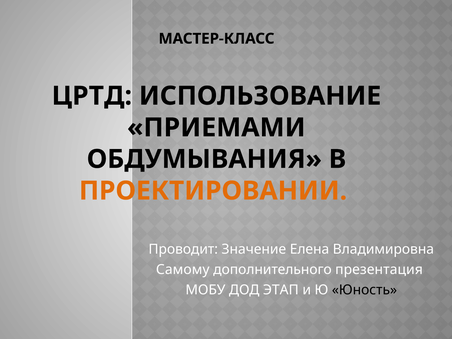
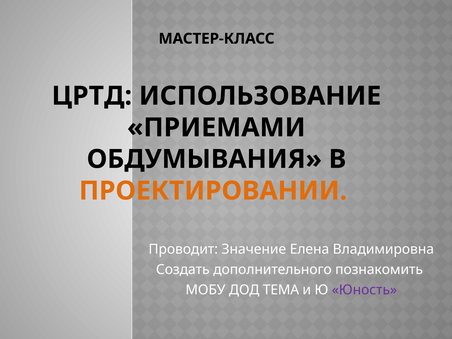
Самому: Самому -> Создать
презентация: презентация -> познакомить
ЭТАП: ЭТАП -> ТЕМА
Юность colour: black -> purple
